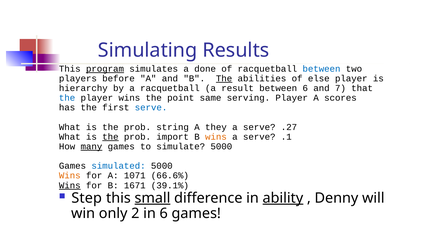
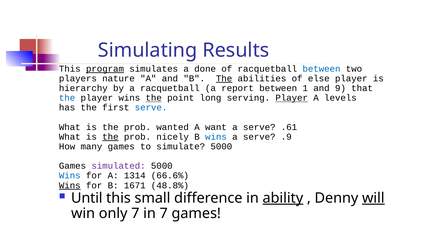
before: before -> nature
result: result -> report
between 6: 6 -> 1
7: 7 -> 9
the at (154, 98) underline: none -> present
same: same -> long
Player at (292, 98) underline: none -> present
scores: scores -> levels
string: string -> wanted
they: they -> want
.27: .27 -> .61
import: import -> nicely
wins at (216, 137) colour: orange -> blue
.1: .1 -> .9
many underline: present -> none
simulated colour: blue -> purple
Wins at (70, 176) colour: orange -> blue
1071: 1071 -> 1314
39.1%: 39.1% -> 48.8%
Step: Step -> Until
small underline: present -> none
will underline: none -> present
only 2: 2 -> 7
in 6: 6 -> 7
